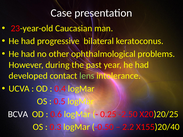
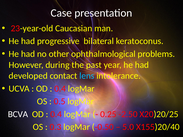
lens colour: light green -> light blue
0.6 at (56, 114): 0.6 -> 0.4
2.2: 2.2 -> 5.0
